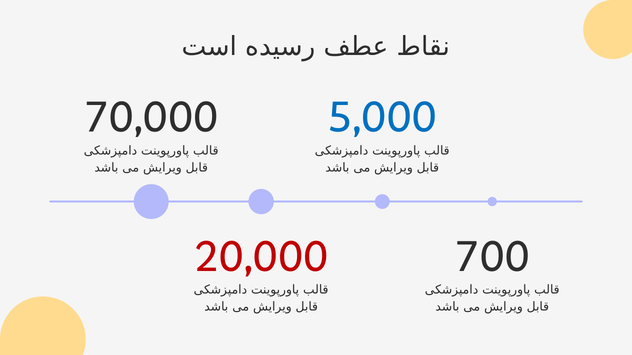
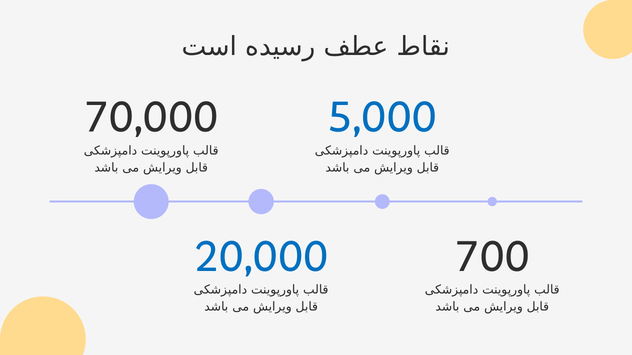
20,000 colour: red -> blue
